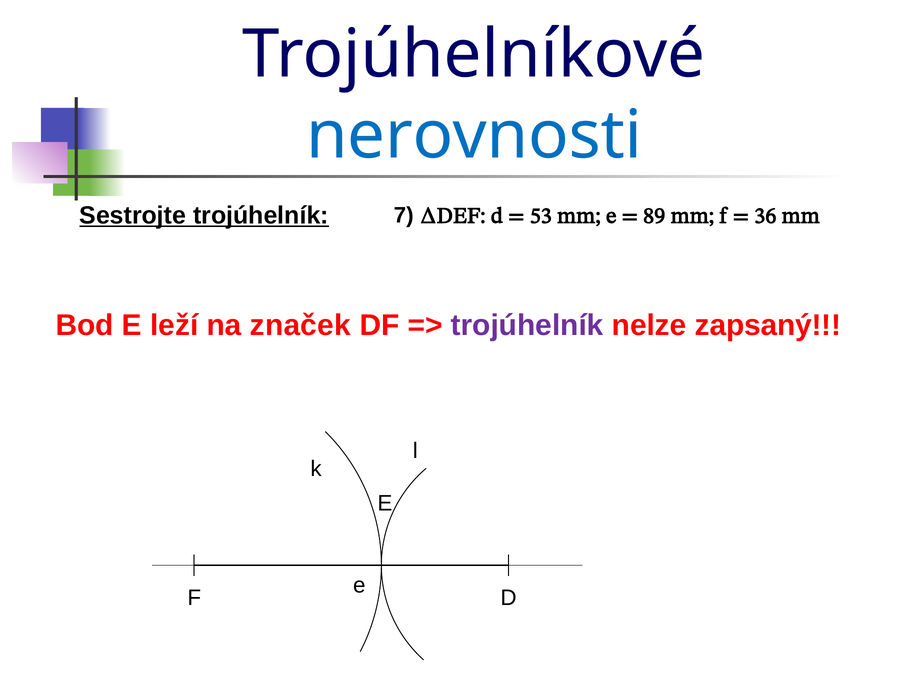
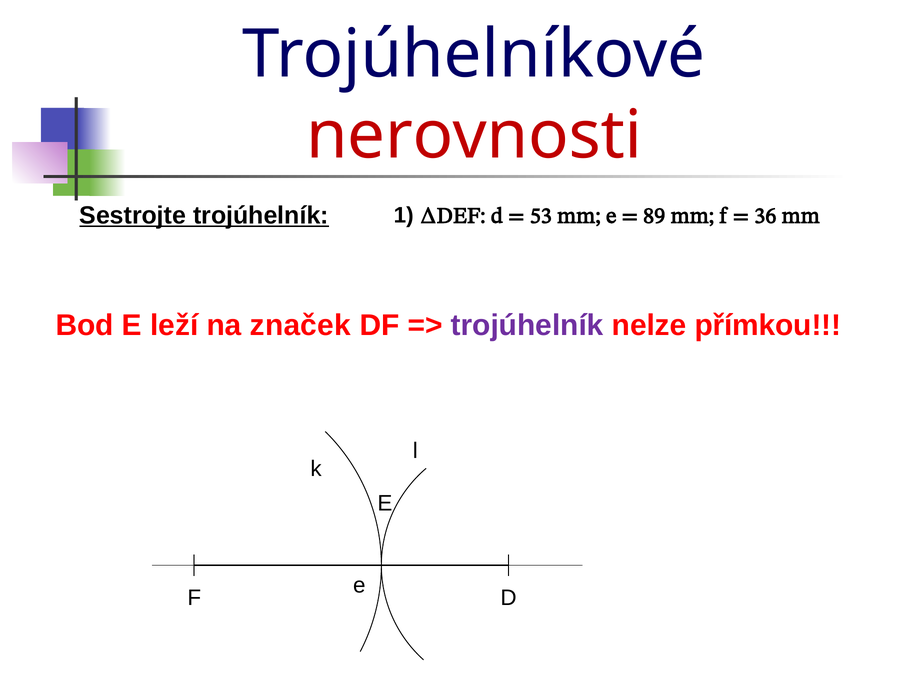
nerovnosti colour: blue -> red
7: 7 -> 1
zapsaný: zapsaný -> přímkou
